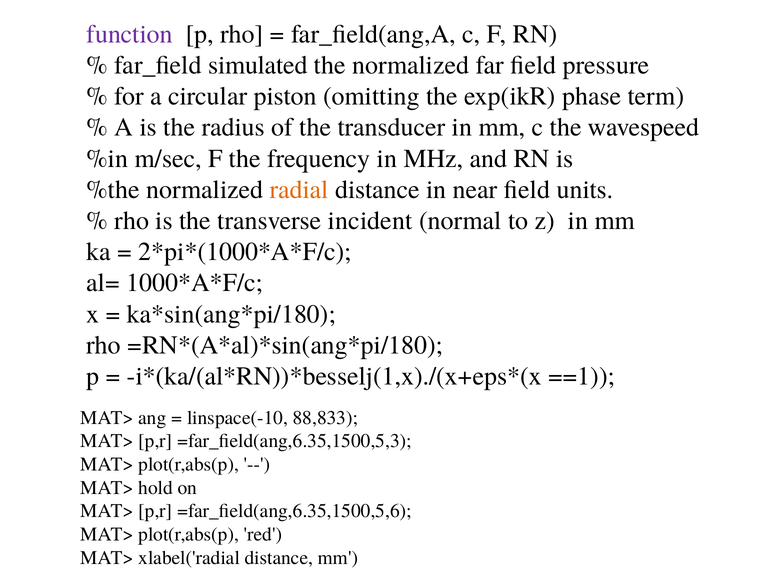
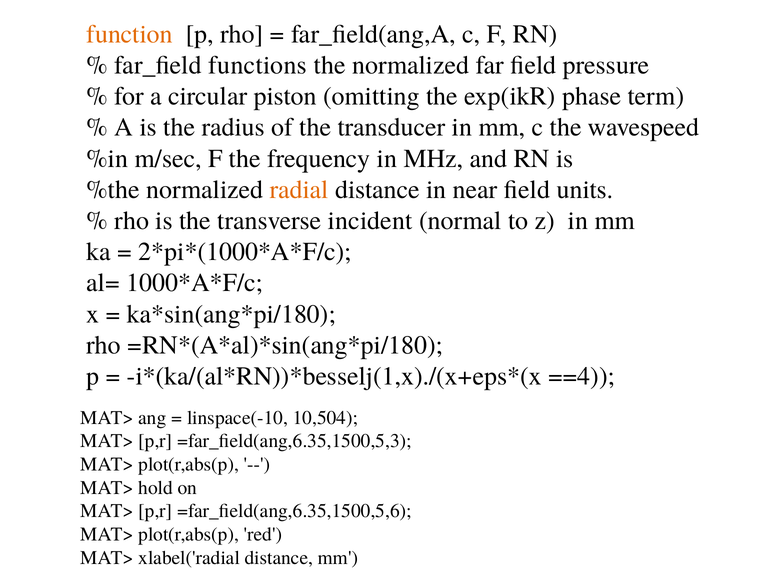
function colour: purple -> orange
simulated: simulated -> functions
==1: ==1 -> ==4
88,833: 88,833 -> 10,504
